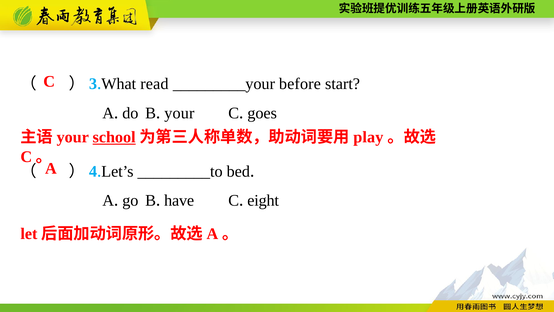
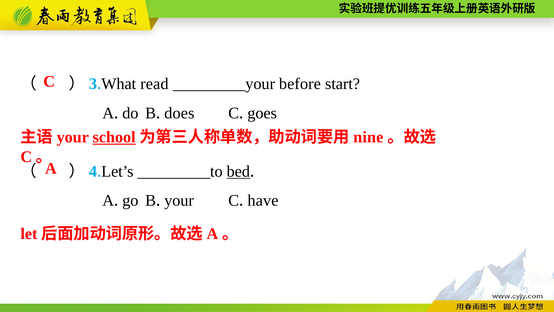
your at (179, 113): your -> does
play: play -> nine
bed underline: none -> present
have at (179, 200): have -> your
eight: eight -> have
